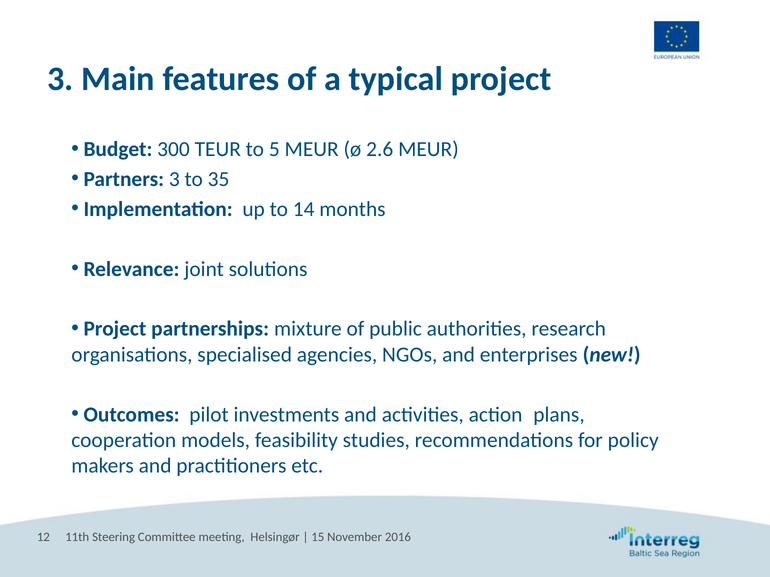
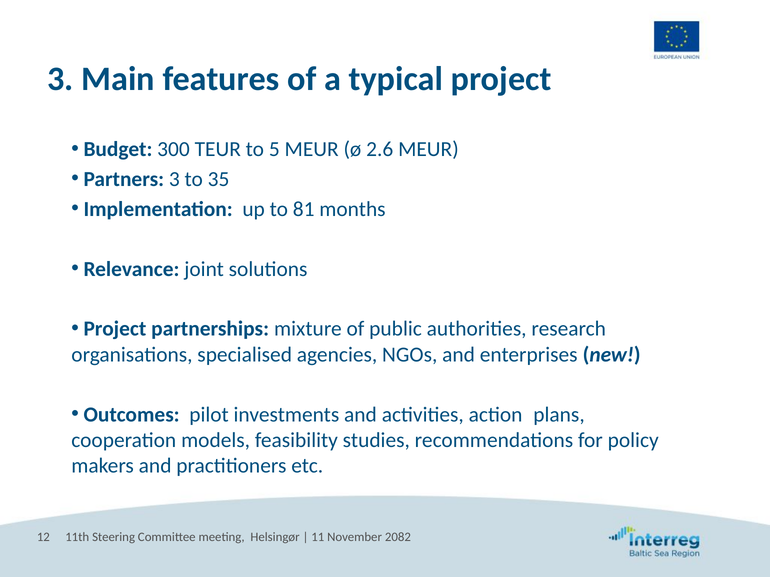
14: 14 -> 81
15: 15 -> 11
2016: 2016 -> 2082
